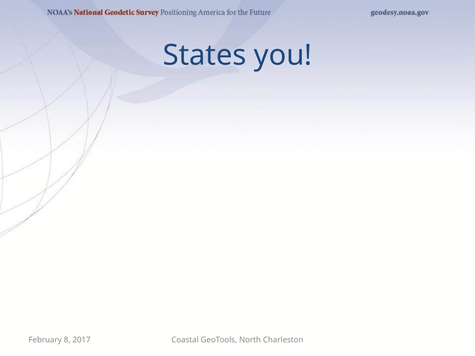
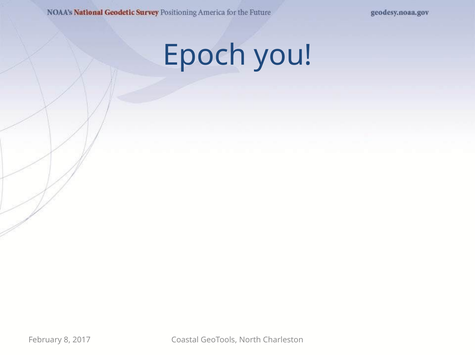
States: States -> Epoch
